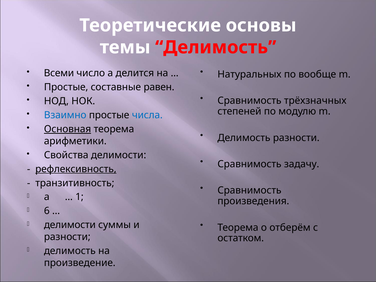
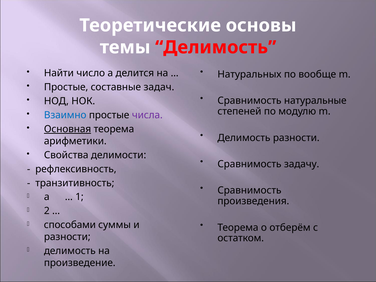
Всеми: Всеми -> Найти
равен: равен -> задач
трёхзначных: трёхзначных -> натуральные
числа colour: blue -> purple
рефлексивность underline: present -> none
6: 6 -> 2
делимости at (70, 225): делимости -> способами
